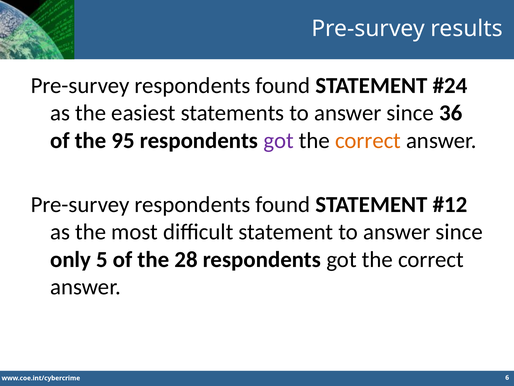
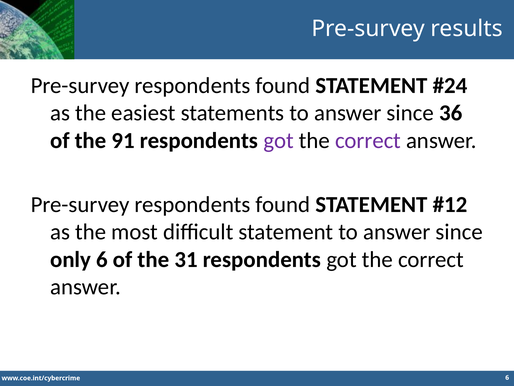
95: 95 -> 91
correct at (368, 140) colour: orange -> purple
only 5: 5 -> 6
28: 28 -> 31
